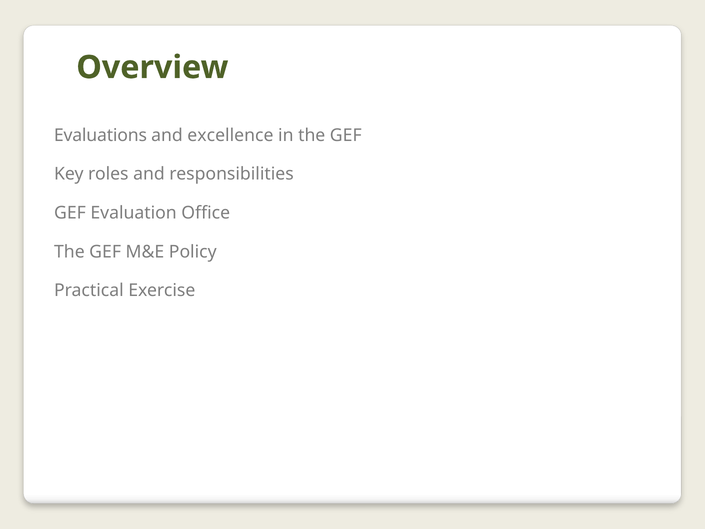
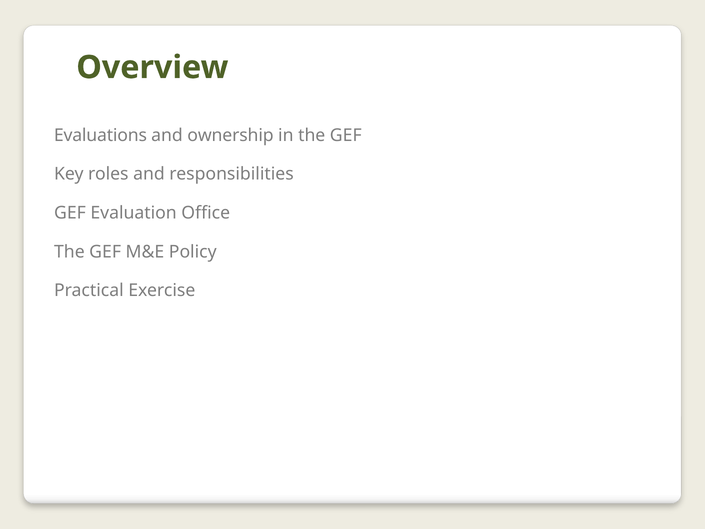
excellence: excellence -> ownership
